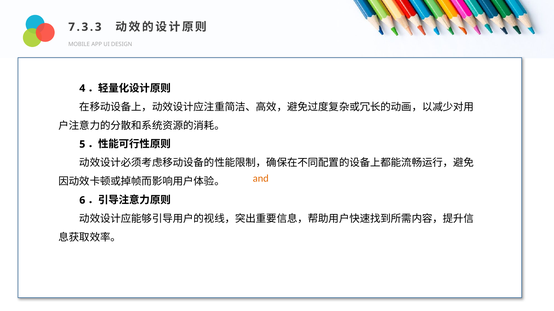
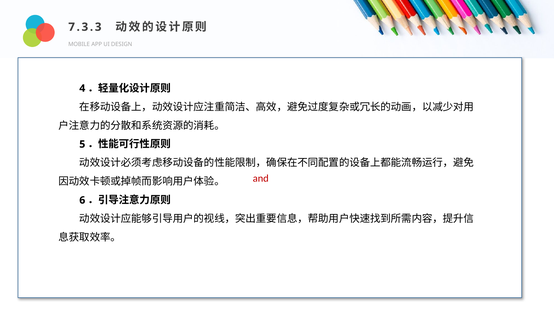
and colour: orange -> red
